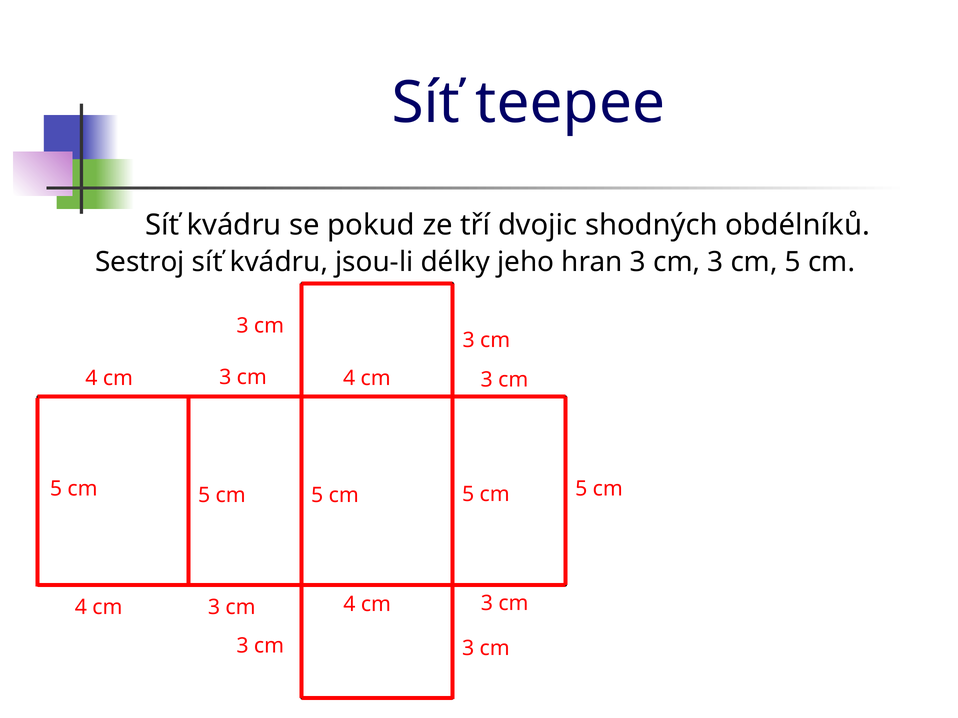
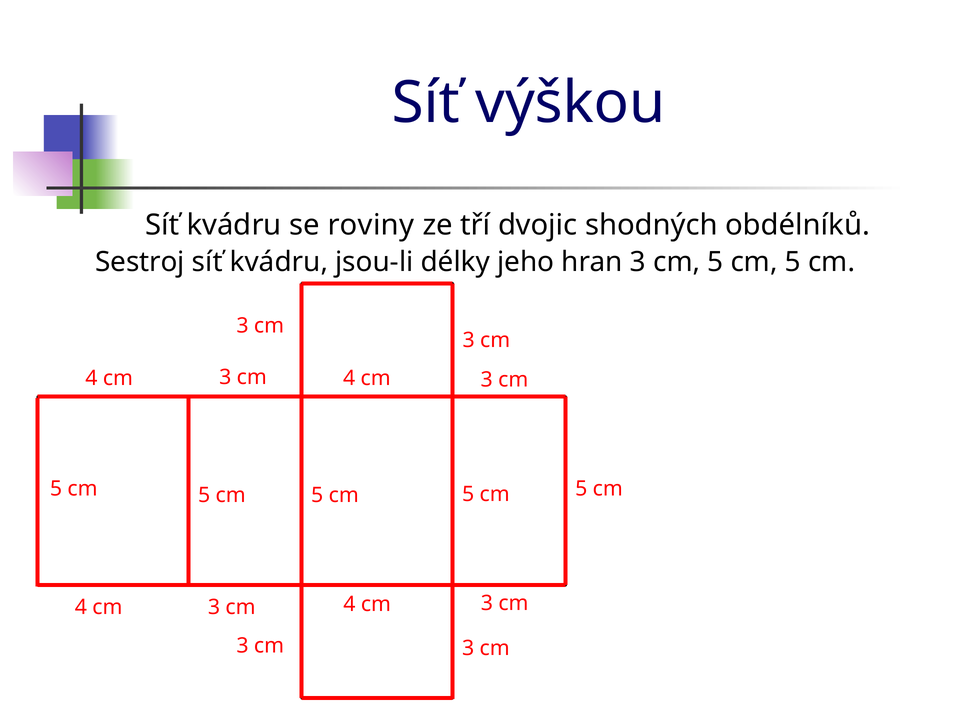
teepee: teepee -> výškou
pokud: pokud -> roviny
hran 3 cm 3: 3 -> 5
